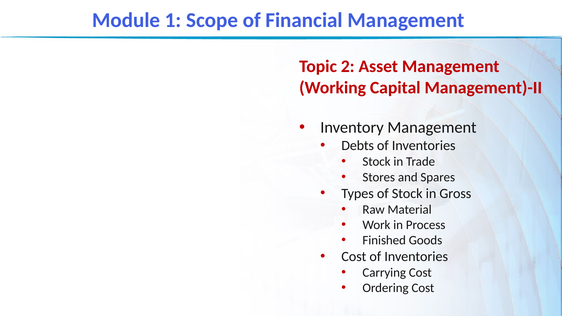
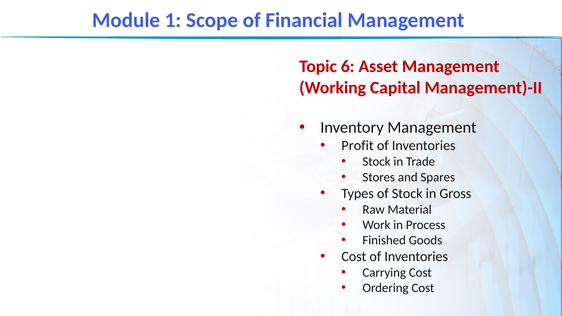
2: 2 -> 6
Debts: Debts -> Profit
